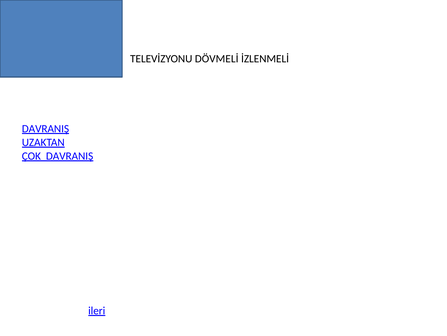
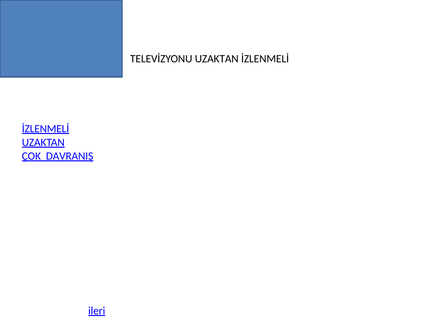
TELEVİZYONU DÖVMELİ: DÖVMELİ -> UZAKTAN
DAVRANIŞ at (45, 128): DAVRANIŞ -> İZLENMELİ
